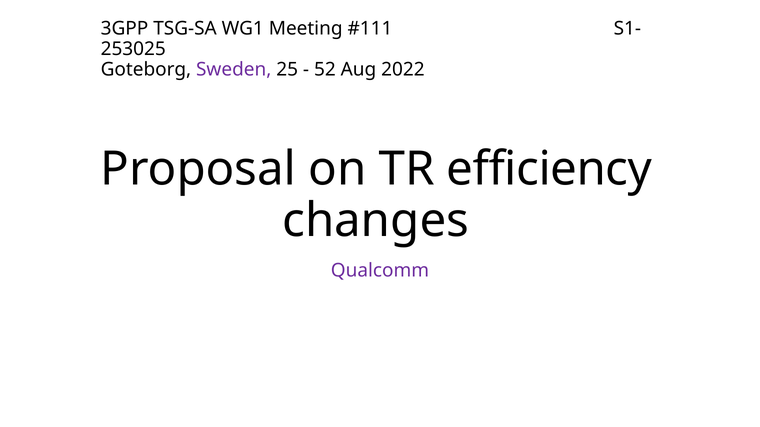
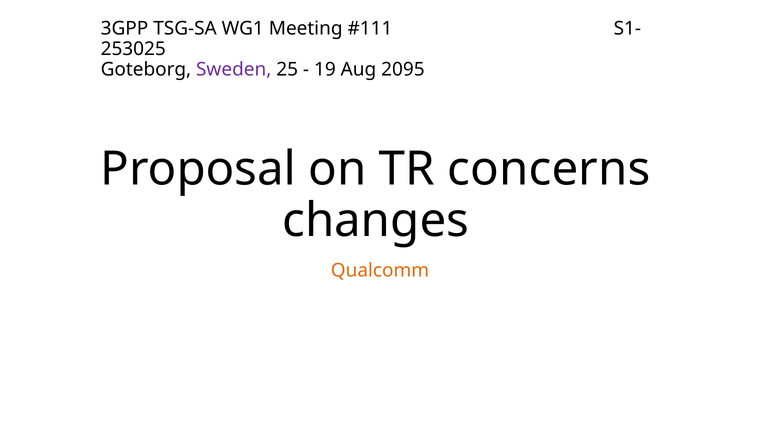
52: 52 -> 19
2022: 2022 -> 2095
efficiency: efficiency -> concerns
Qualcomm colour: purple -> orange
